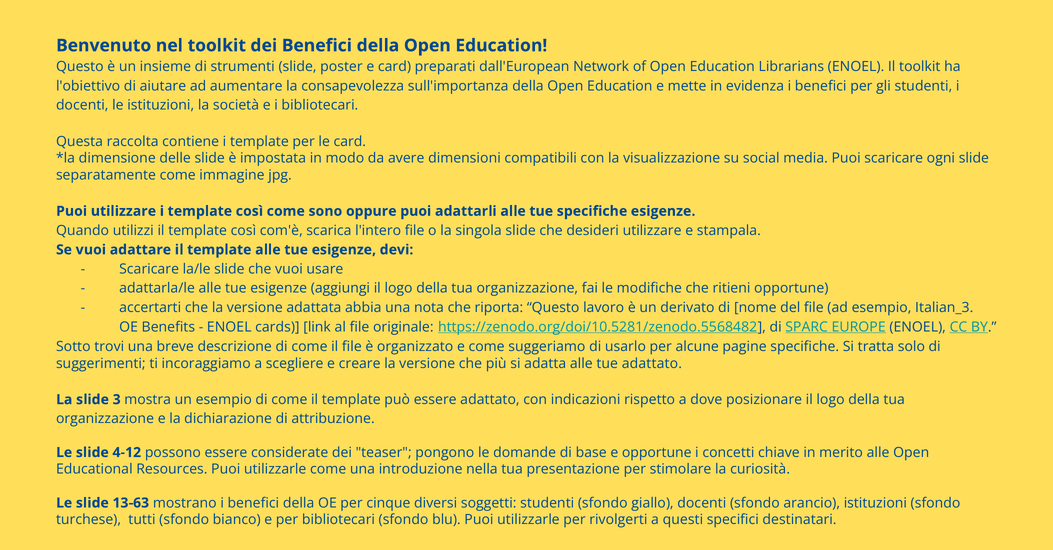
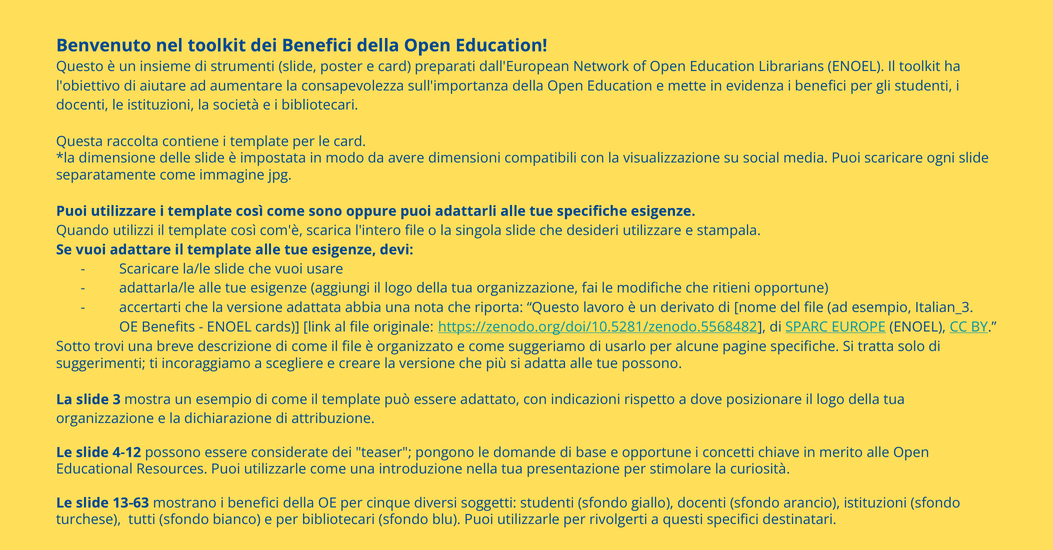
tue adattato: adattato -> possono
